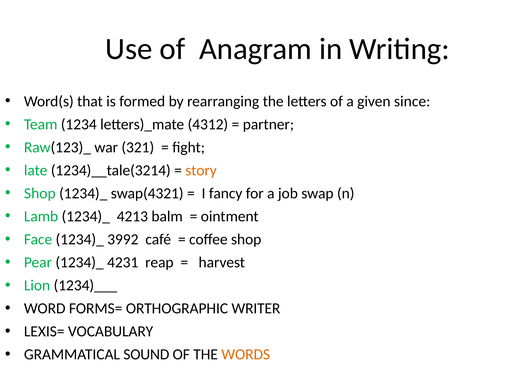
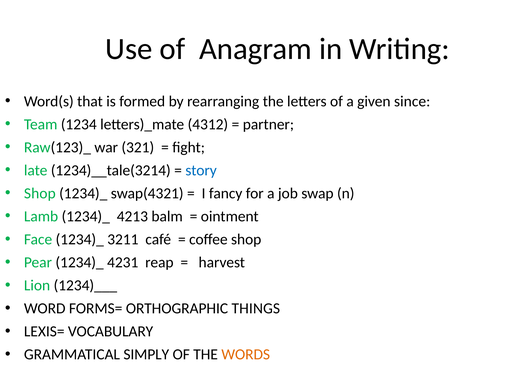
story colour: orange -> blue
3992: 3992 -> 3211
WRITER: WRITER -> THINGS
SOUND: SOUND -> SIMPLY
